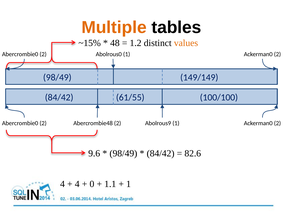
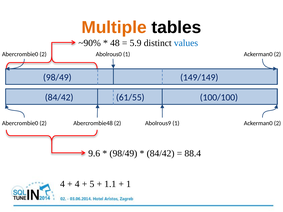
~15%: ~15% -> ~90%
1.2: 1.2 -> 5.9
values colour: orange -> blue
82.6: 82.6 -> 88.4
0: 0 -> 5
